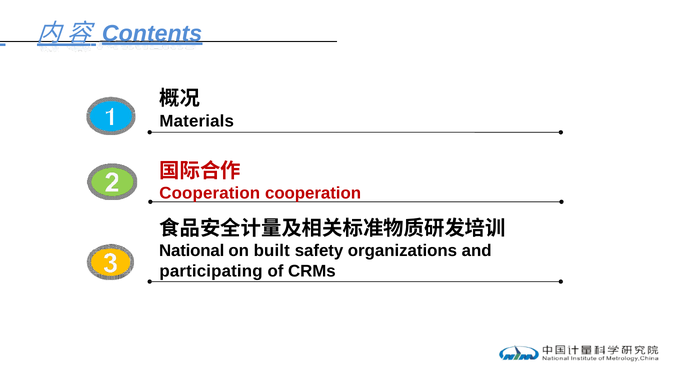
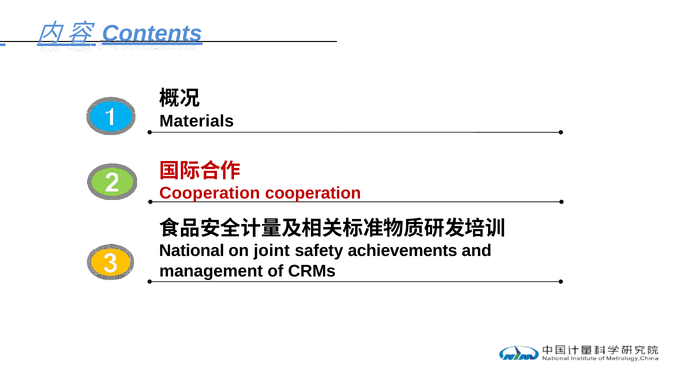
built: built -> joint
organizations: organizations -> achievements
participating: participating -> management
